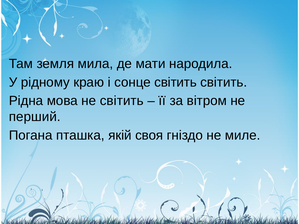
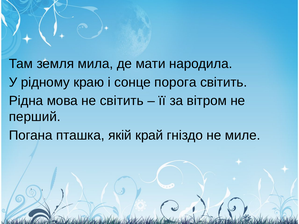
сонце світить: світить -> порога
своя: своя -> край
